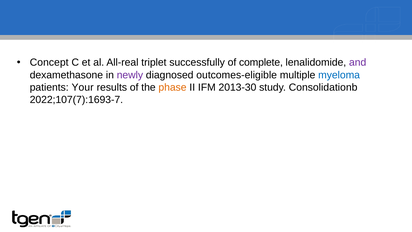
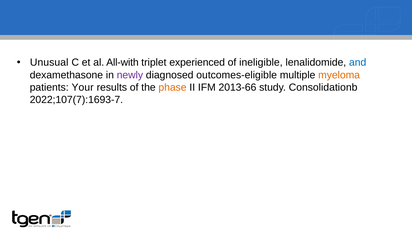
Concept: Concept -> Unusual
All-real: All-real -> All-with
successfully: successfully -> experienced
complete: complete -> ineligible
and colour: purple -> blue
myeloma colour: blue -> orange
2013-30: 2013-30 -> 2013-66
